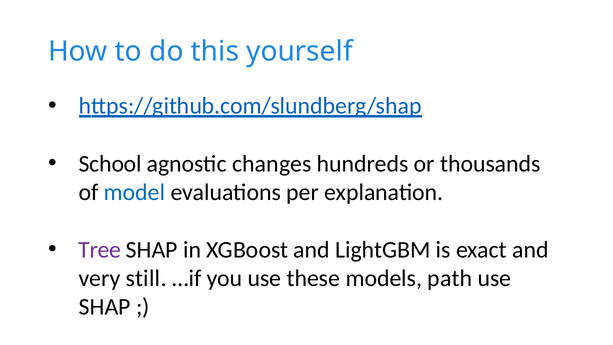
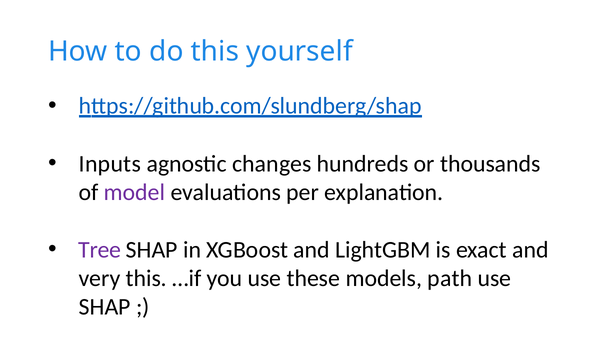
School: School -> Inputs
model colour: blue -> purple
very still: still -> this
